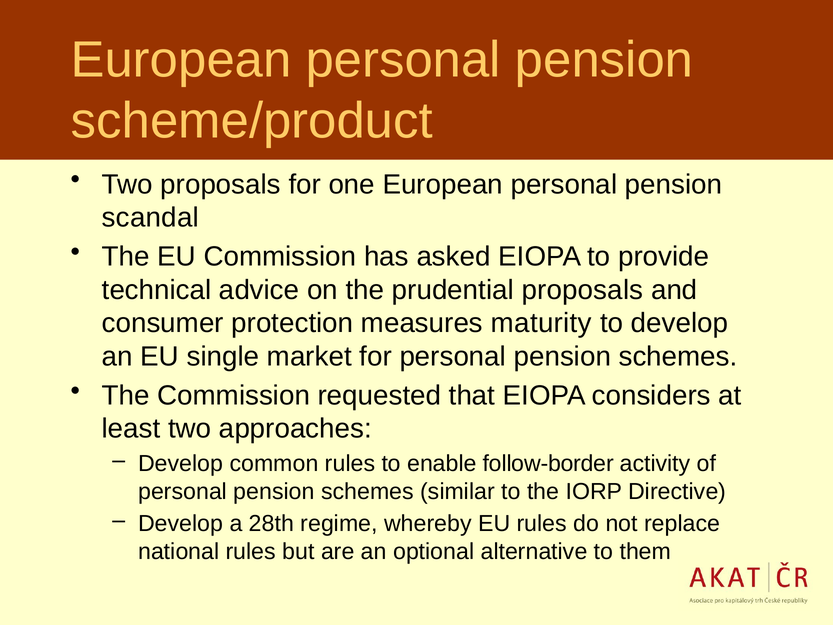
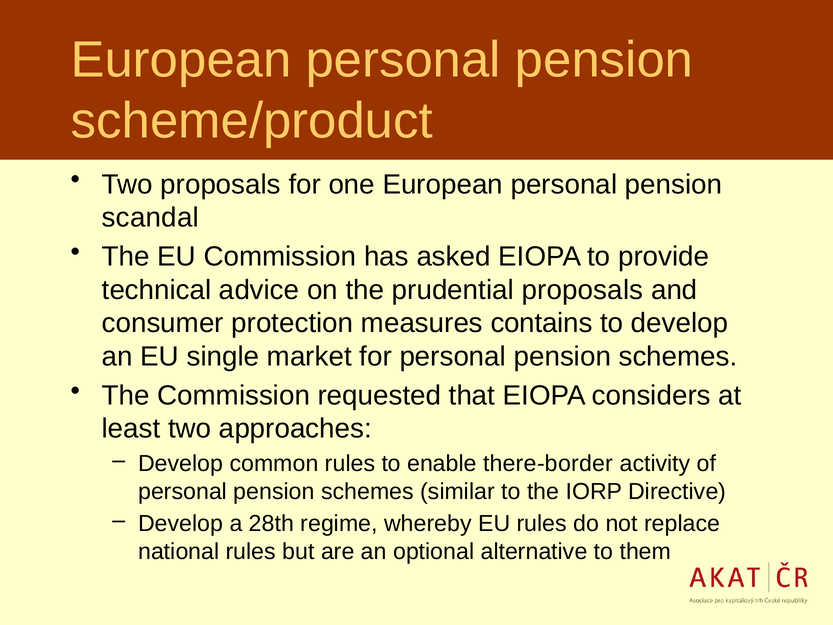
maturity: maturity -> contains
follow-border: follow-border -> there-border
